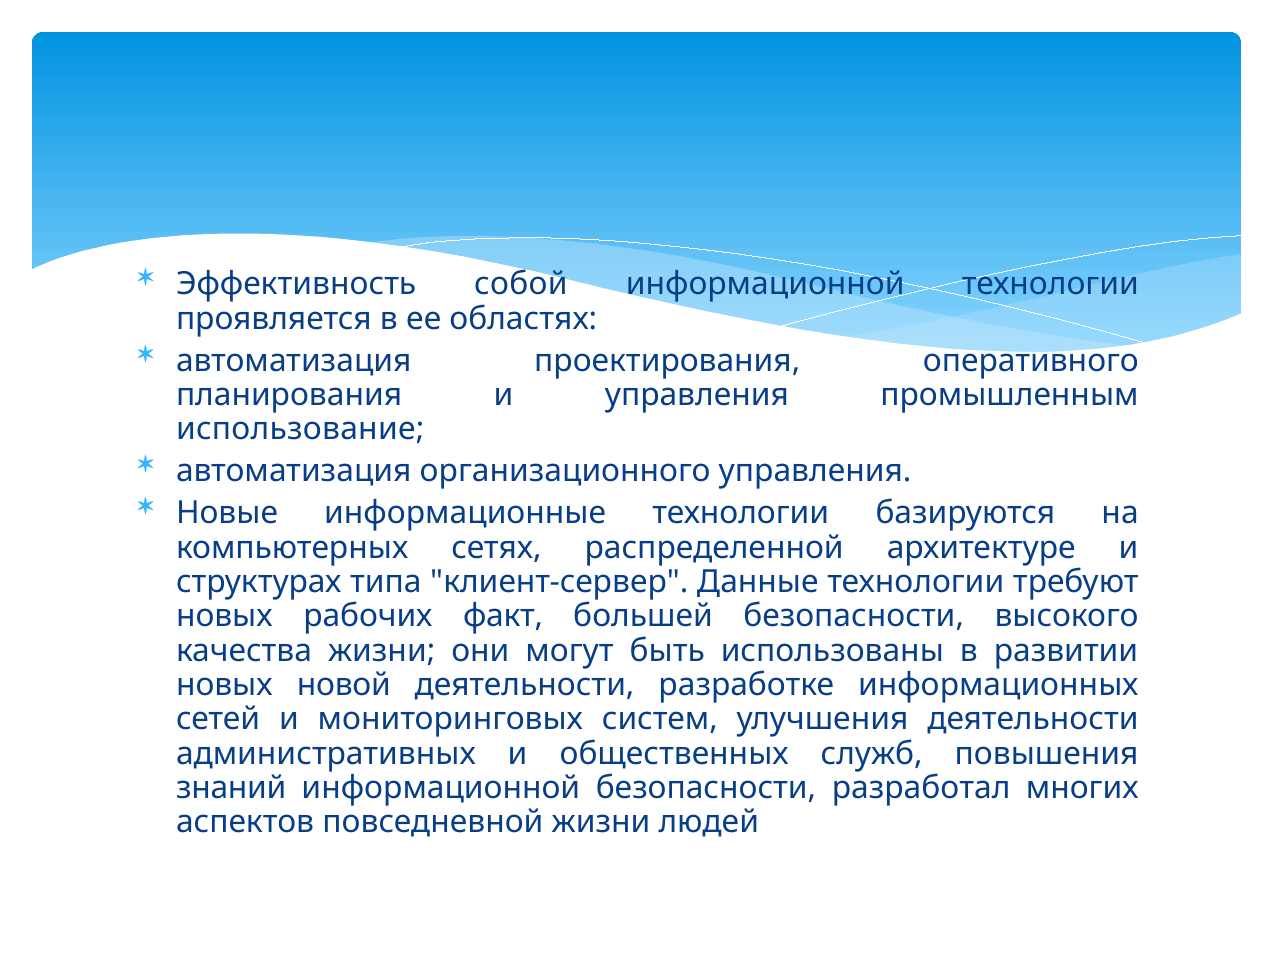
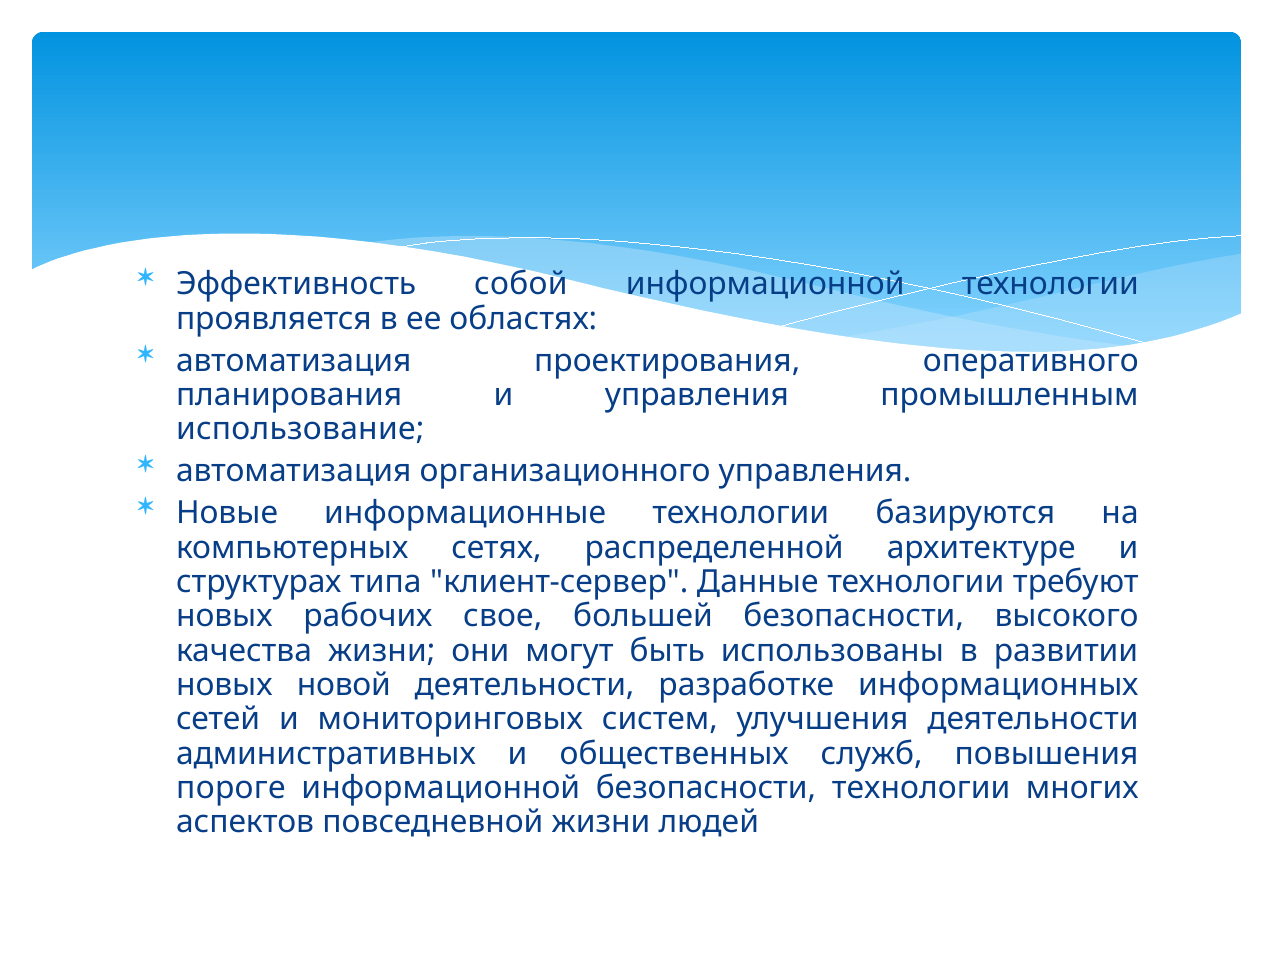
факт: факт -> свое
знаний: знаний -> пороге
безопасности разработал: разработал -> технологии
